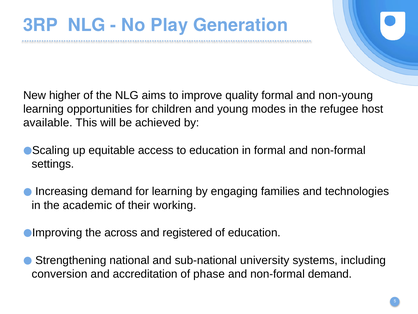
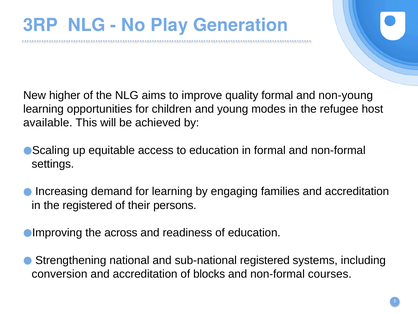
families and technologies: technologies -> accreditation
the academic: academic -> registered
working: working -> persons
registered: registered -> readiness
sub-national university: university -> registered
phase: phase -> blocks
non-formal demand: demand -> courses
